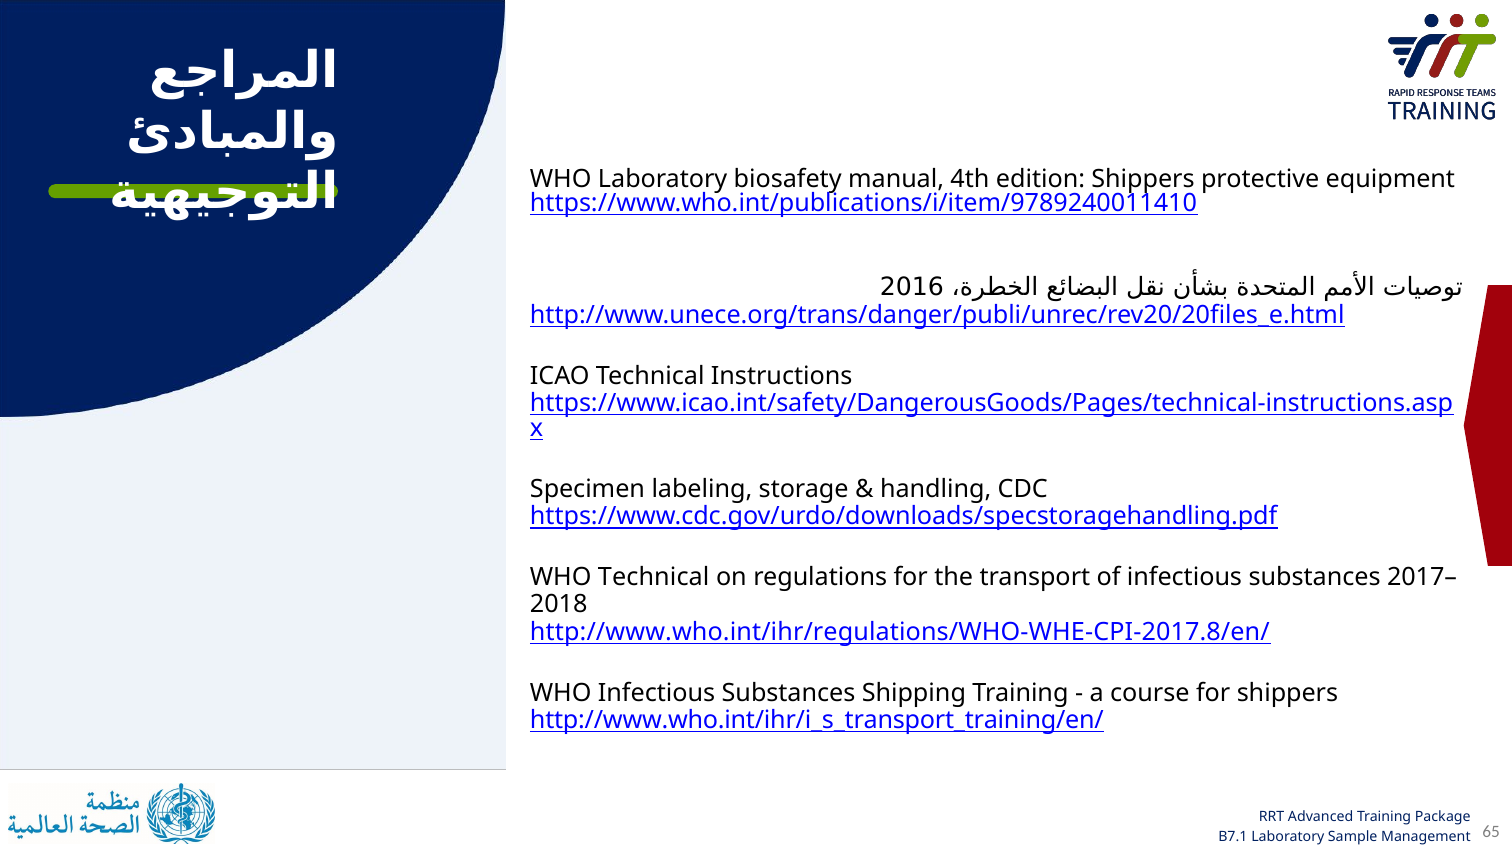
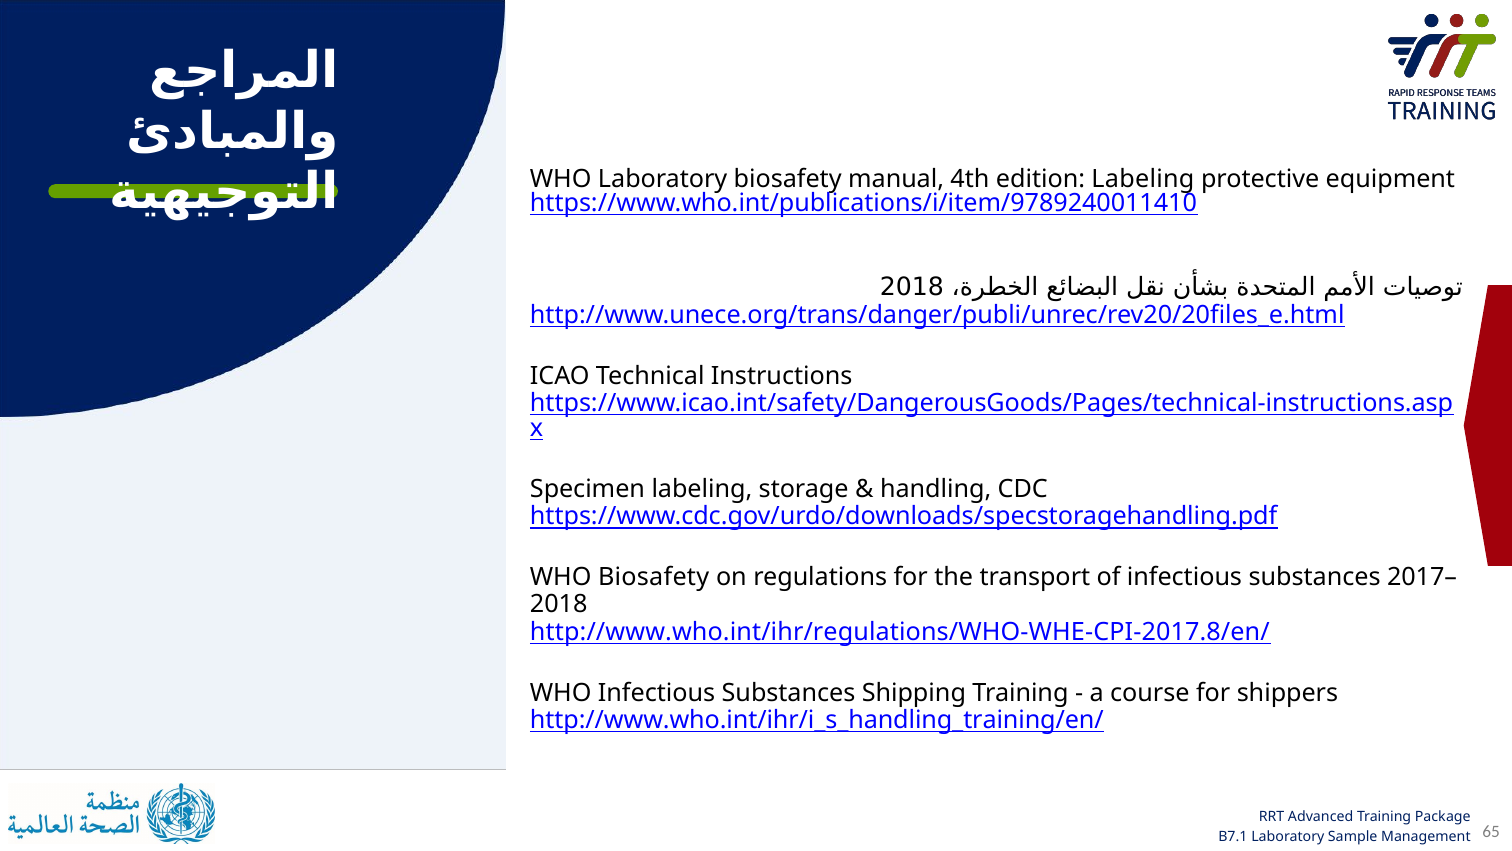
edition Shippers: Shippers -> Labeling
2016 at (912, 287): 2016 -> 2018
WHO Technical: Technical -> Biosafety
http://www.who.int/ihr/i_s_transport_training/en/: http://www.who.int/ihr/i_s_transport_training/en/ -> http://www.who.int/ihr/i_s_handling_training/en/
